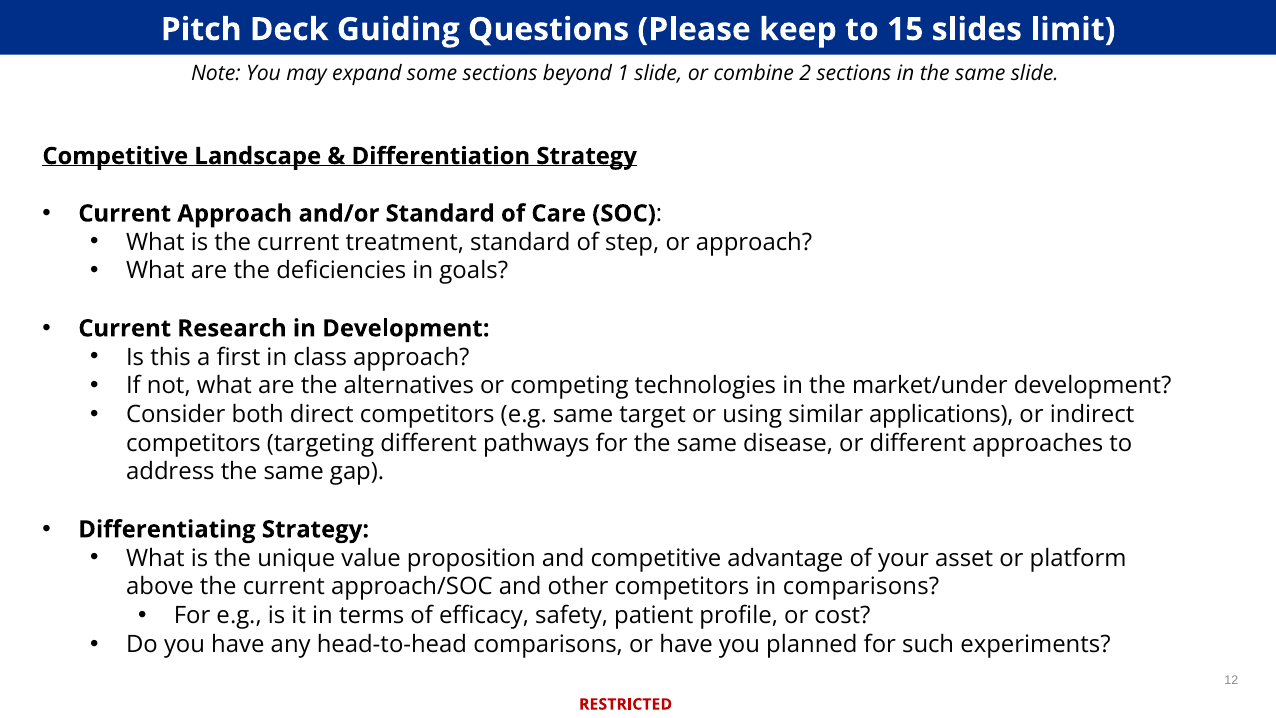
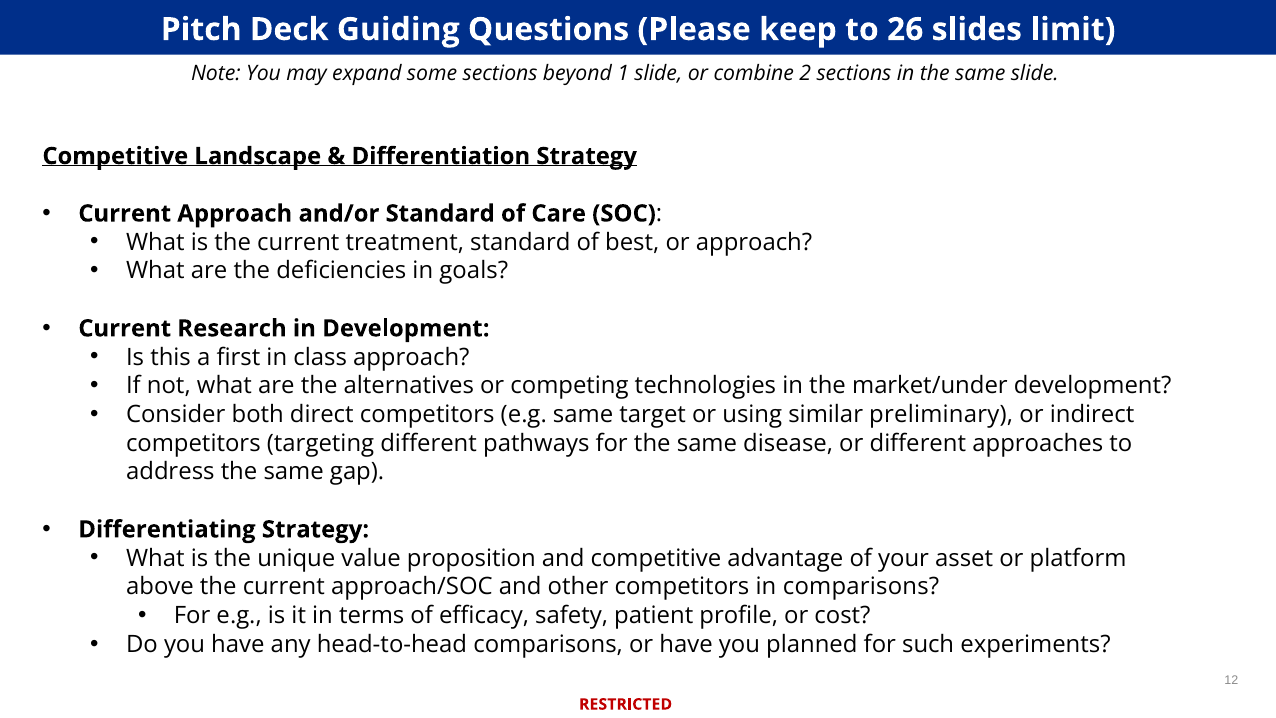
15: 15 -> 26
step: step -> best
applications: applications -> preliminary
